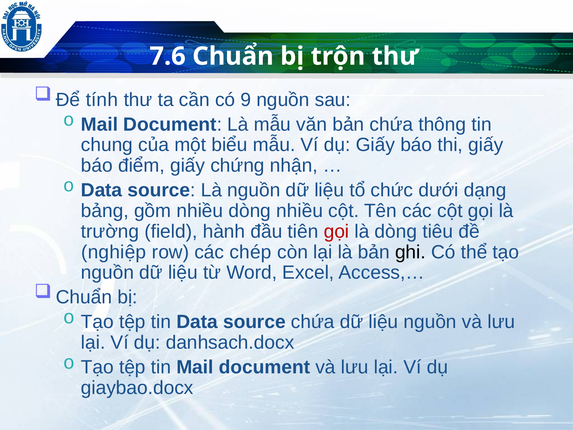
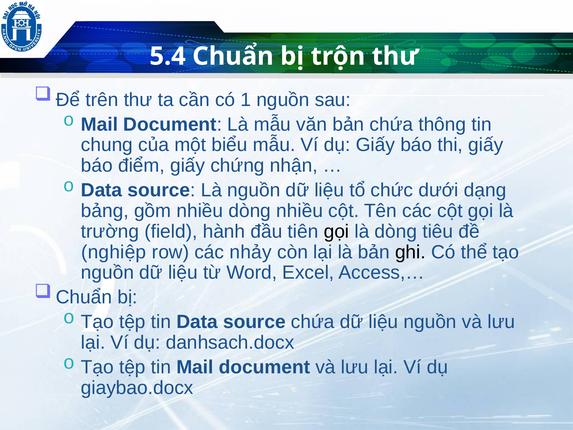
7.6: 7.6 -> 5.4
tính: tính -> trên
9: 9 -> 1
gọi at (336, 231) colour: red -> black
chép: chép -> nhảy
